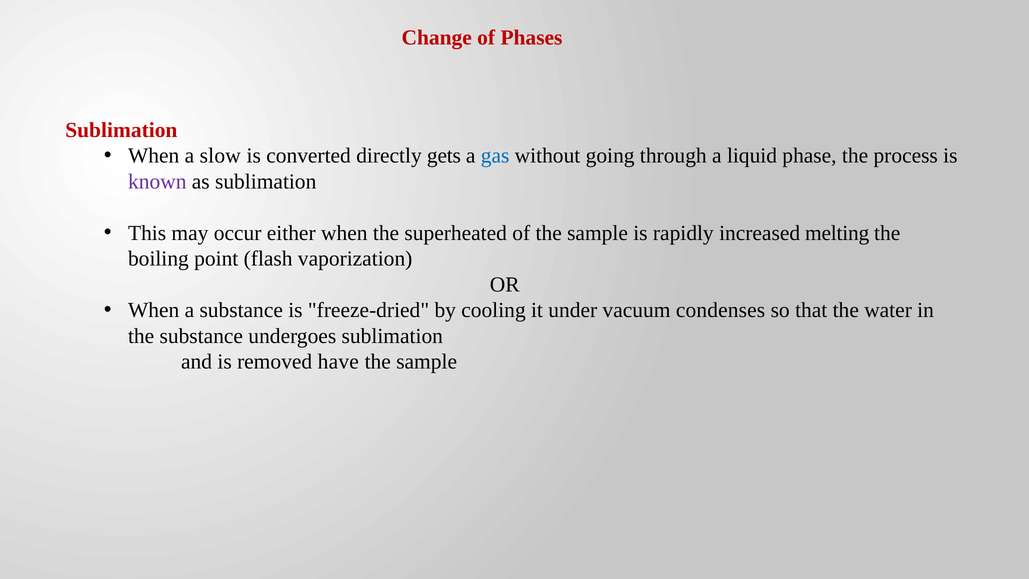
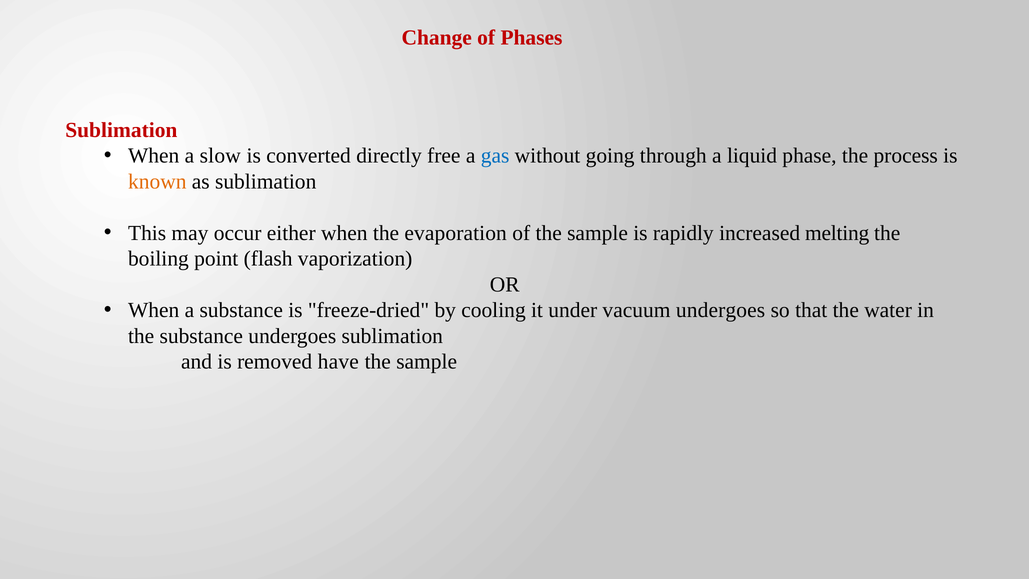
gets: gets -> free
known colour: purple -> orange
superheated: superheated -> evaporation
vacuum condenses: condenses -> undergoes
